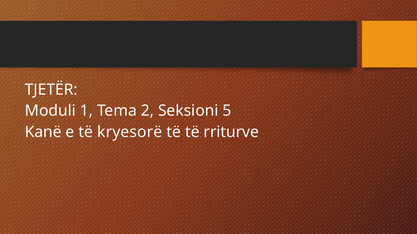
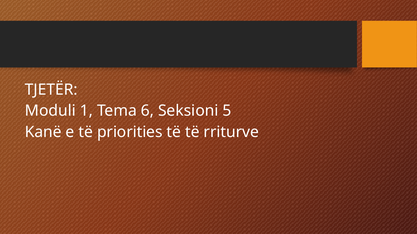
2: 2 -> 6
kryesorë: kryesorë -> priorities
